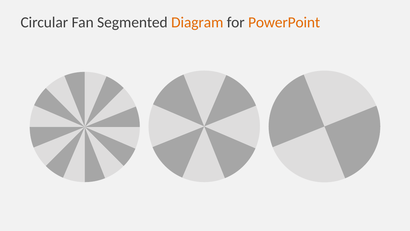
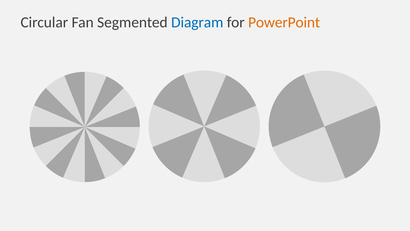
Diagram colour: orange -> blue
